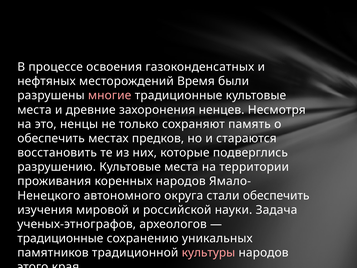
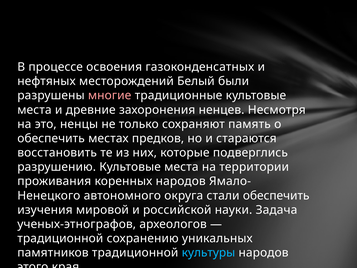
Время: Время -> Белый
традиционные at (60, 238): традиционные -> традиционной
культуры colour: pink -> light blue
